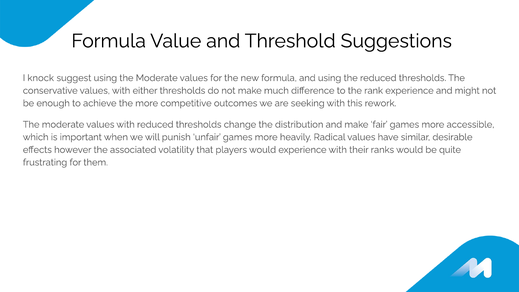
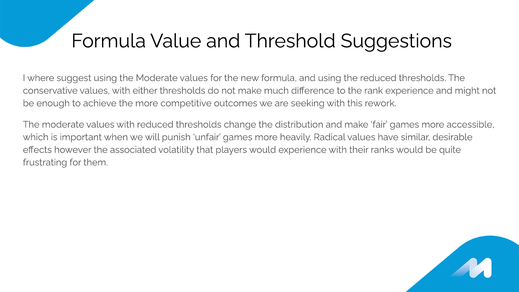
knock: knock -> where
